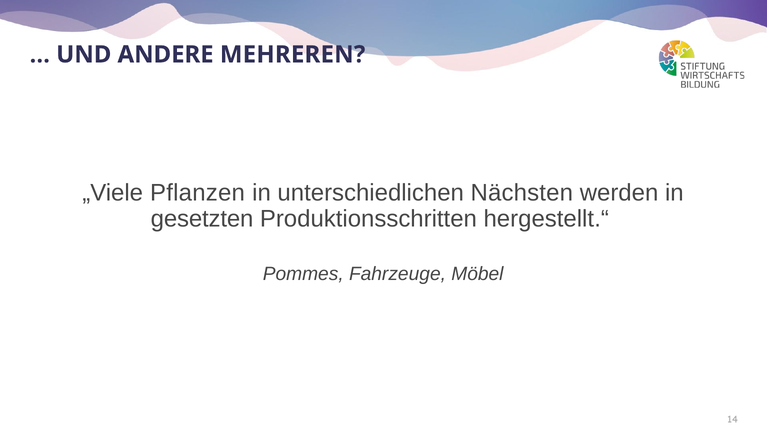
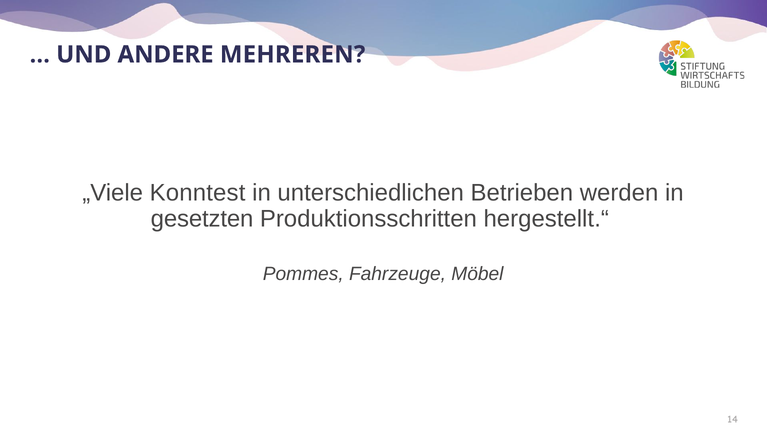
Pflanzen: Pflanzen -> Konntest
Nächsten: Nächsten -> Betrieben
